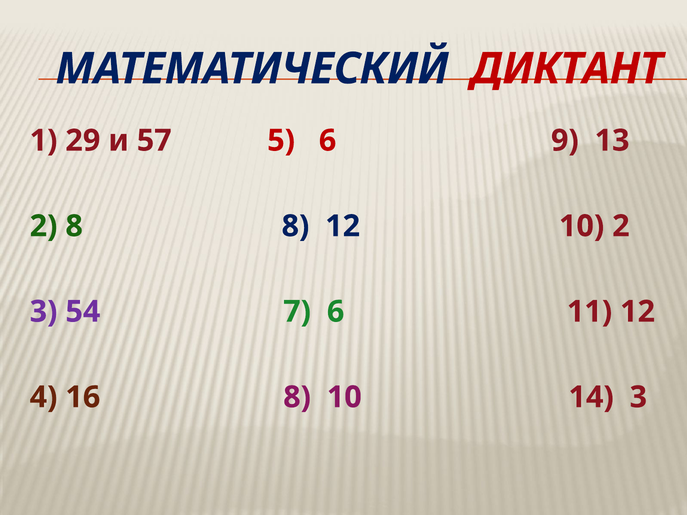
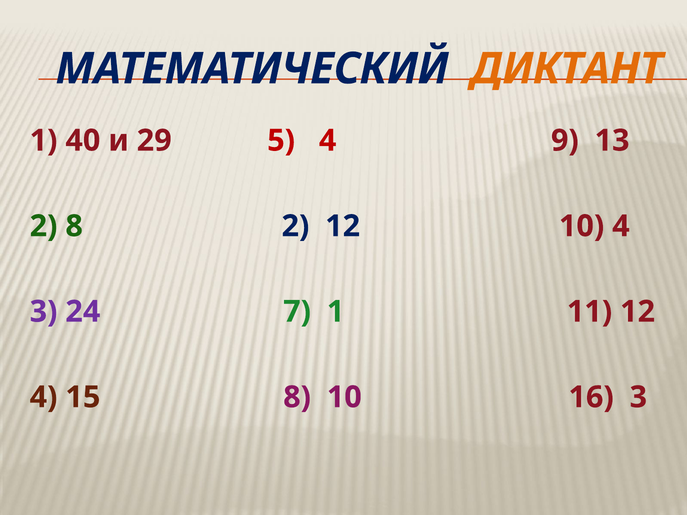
ДИКТАНТ colour: red -> orange
29: 29 -> 40
57: 57 -> 29
5 6: 6 -> 4
8 8: 8 -> 2
10 2: 2 -> 4
54: 54 -> 24
7 6: 6 -> 1
16: 16 -> 15
14: 14 -> 16
